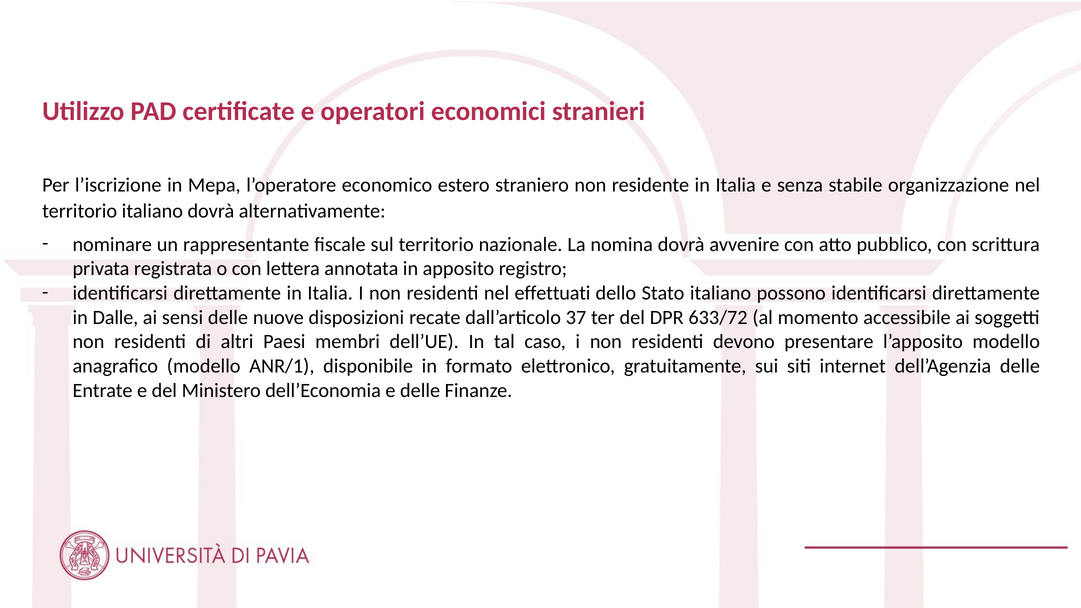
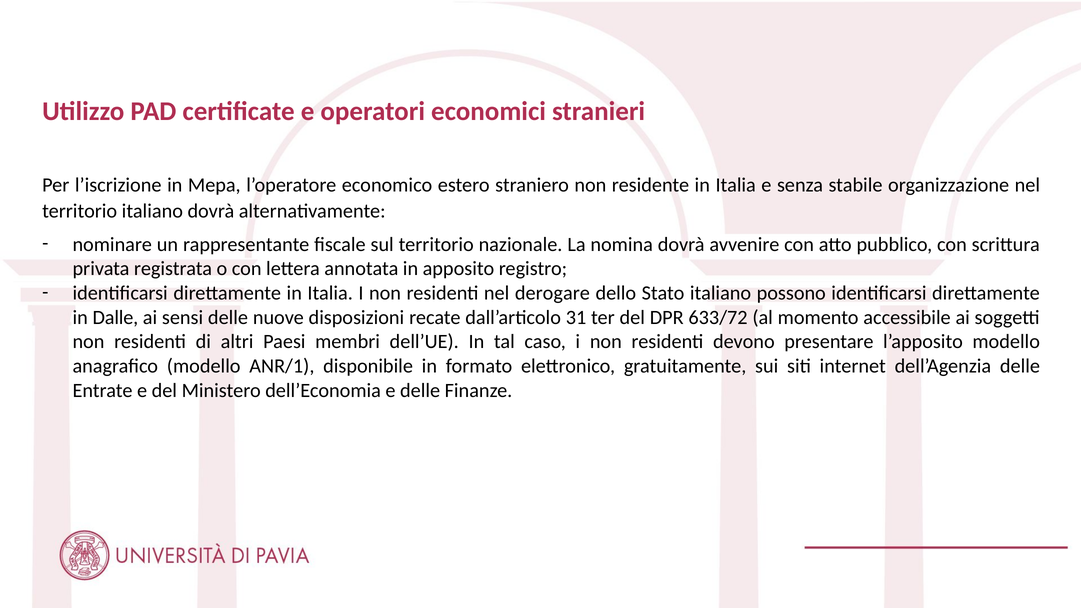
effettuati: effettuati -> derogare
37: 37 -> 31
